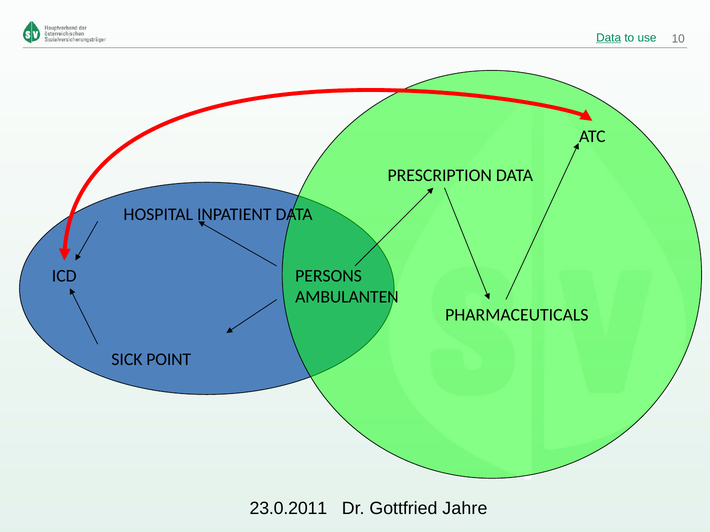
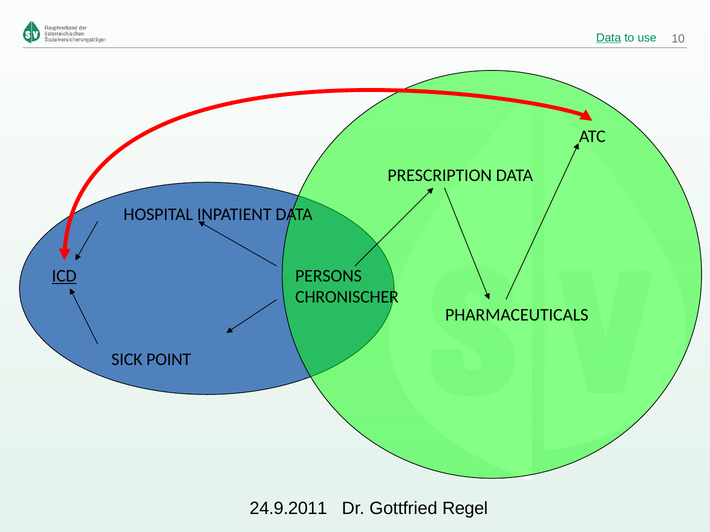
ICD underline: none -> present
AMBULANTEN: AMBULANTEN -> CHRONISCHER
23.0.2011: 23.0.2011 -> 24.9.2011
Jahre: Jahre -> Regel
